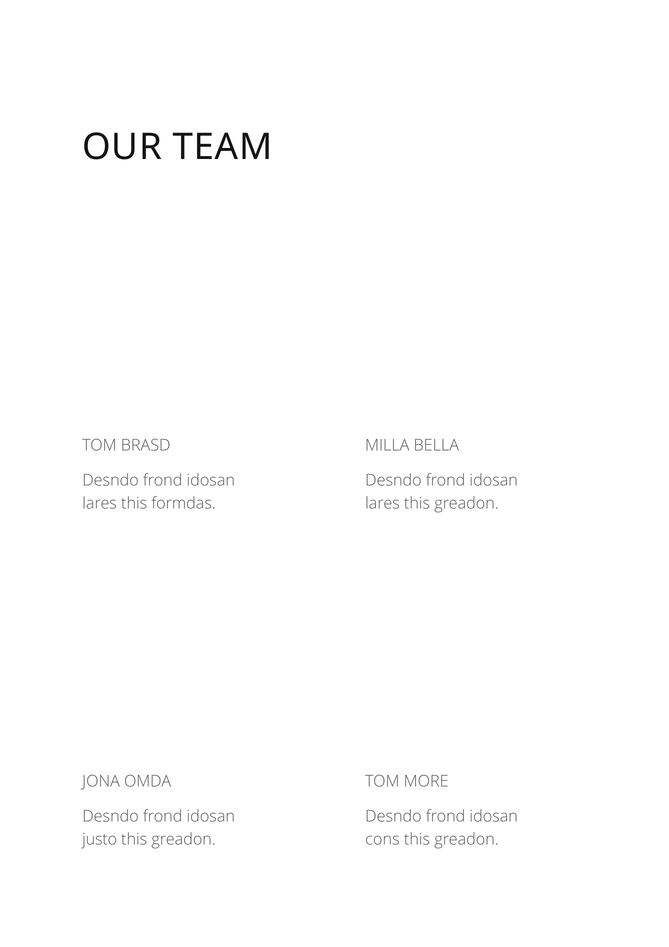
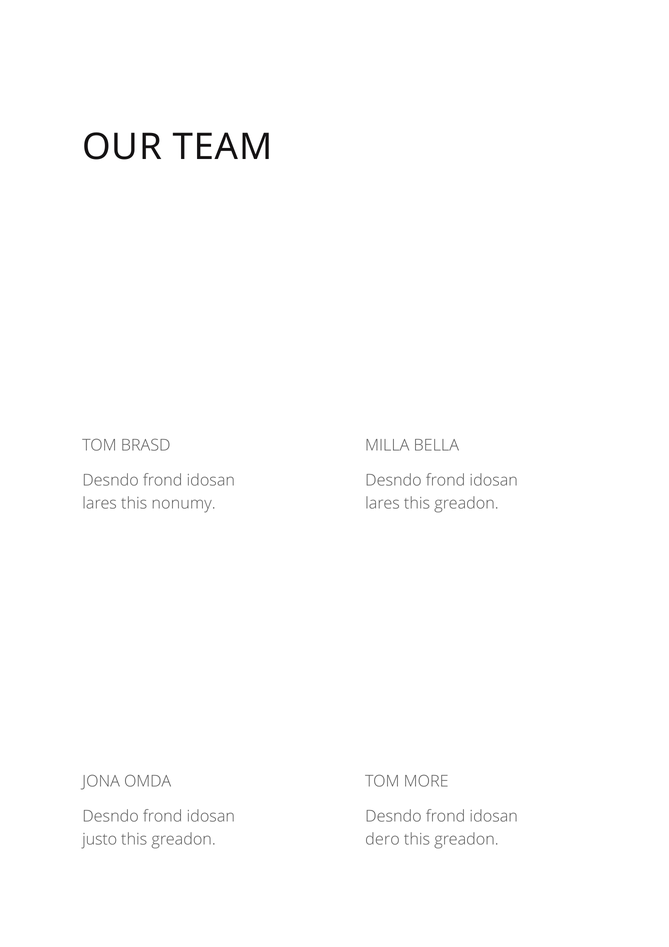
formdas: formdas -> nonumy
cons: cons -> dero
